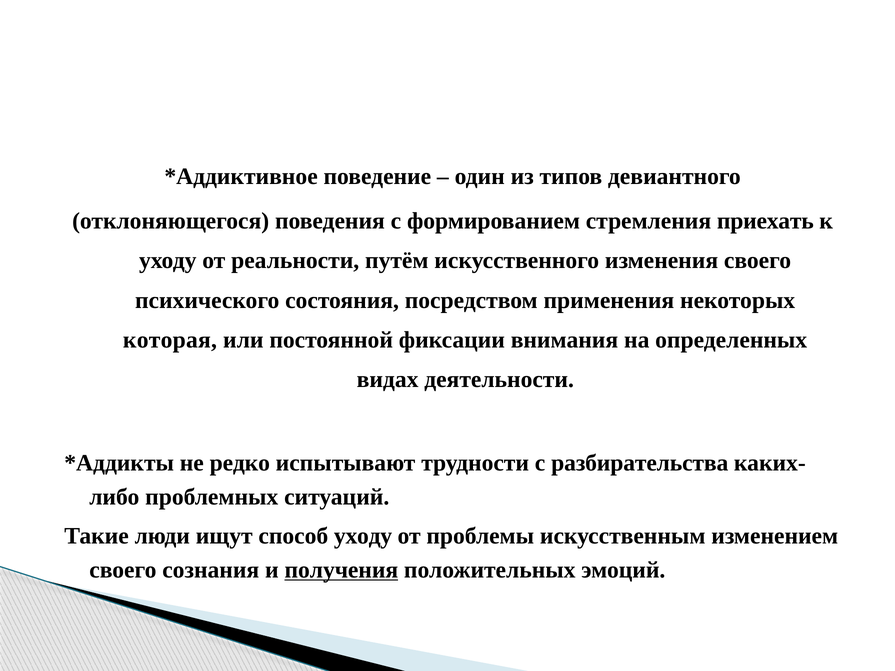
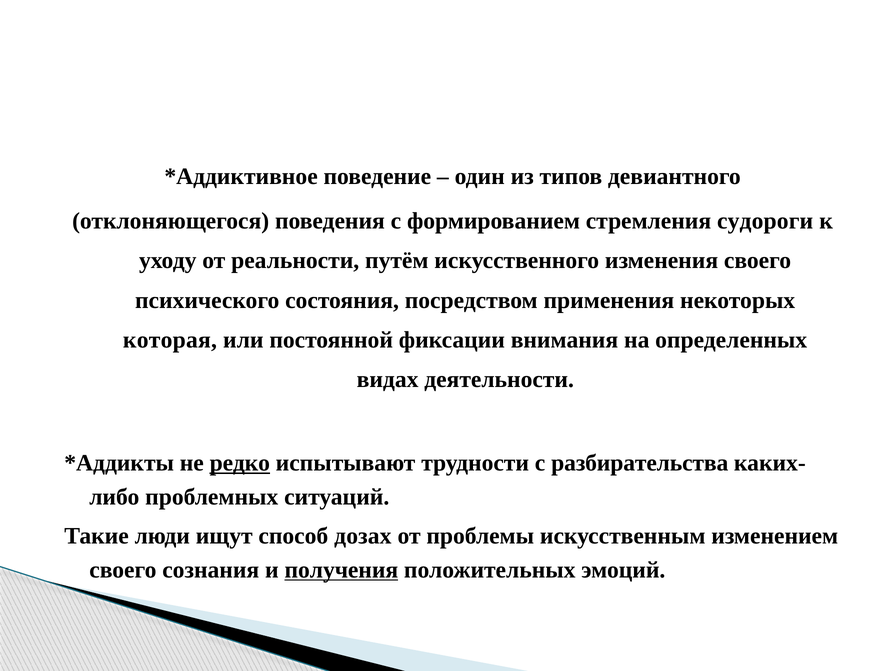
приехать: приехать -> судороги
редко underline: none -> present
способ уходу: уходу -> дозах
